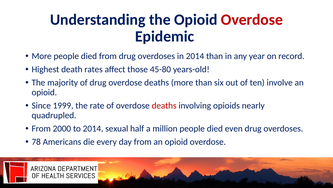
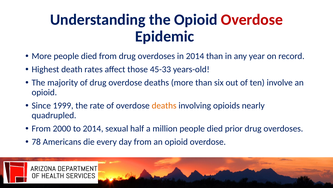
45-80: 45-80 -> 45-33
deaths at (164, 105) colour: red -> orange
even: even -> prior
